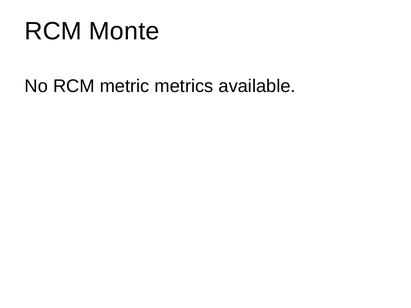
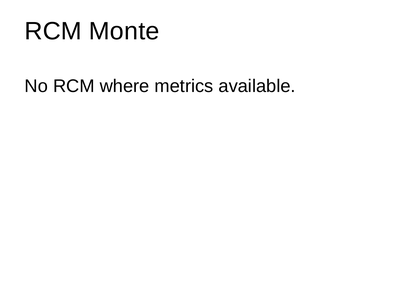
metric: metric -> where
